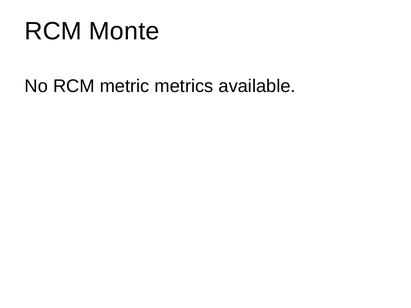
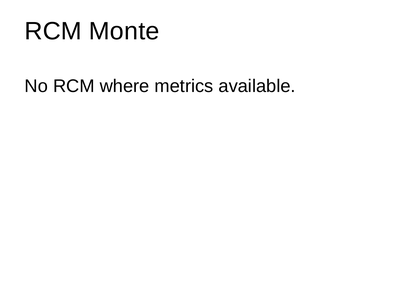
metric: metric -> where
